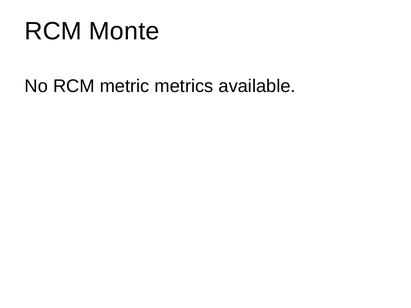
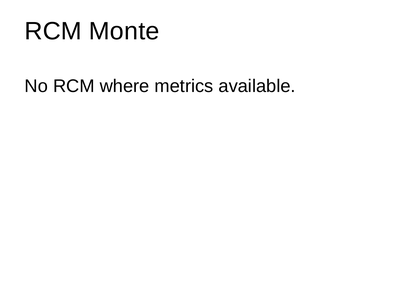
metric: metric -> where
